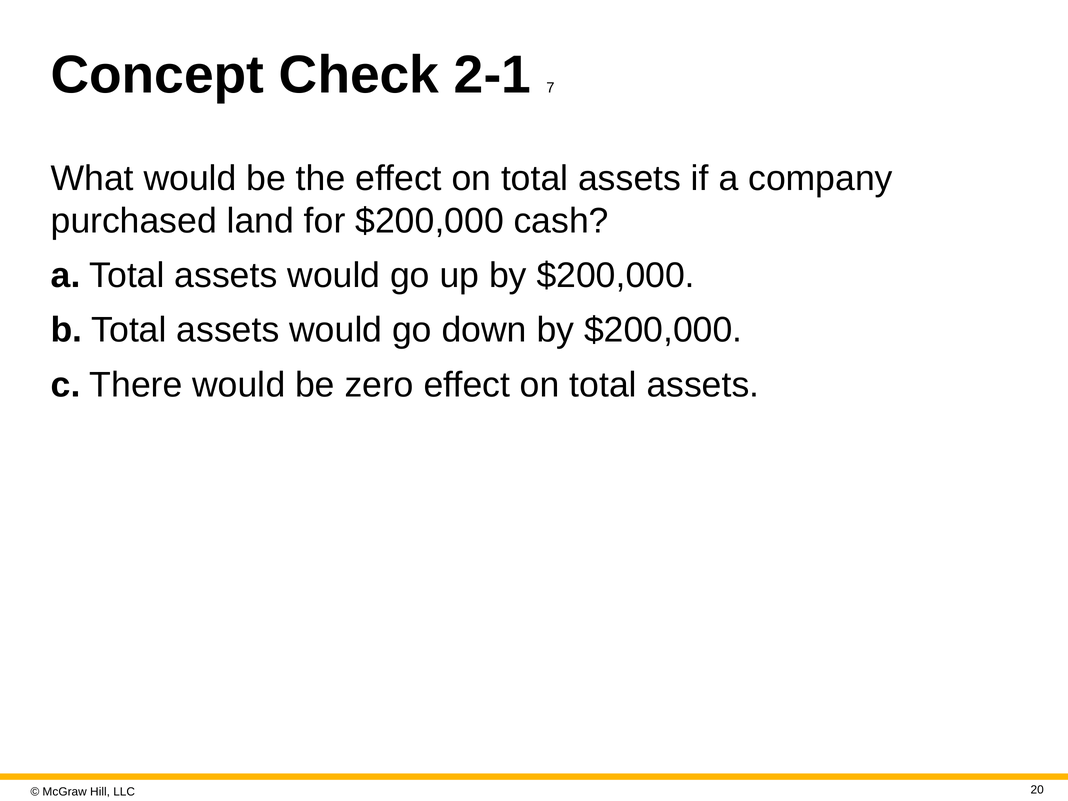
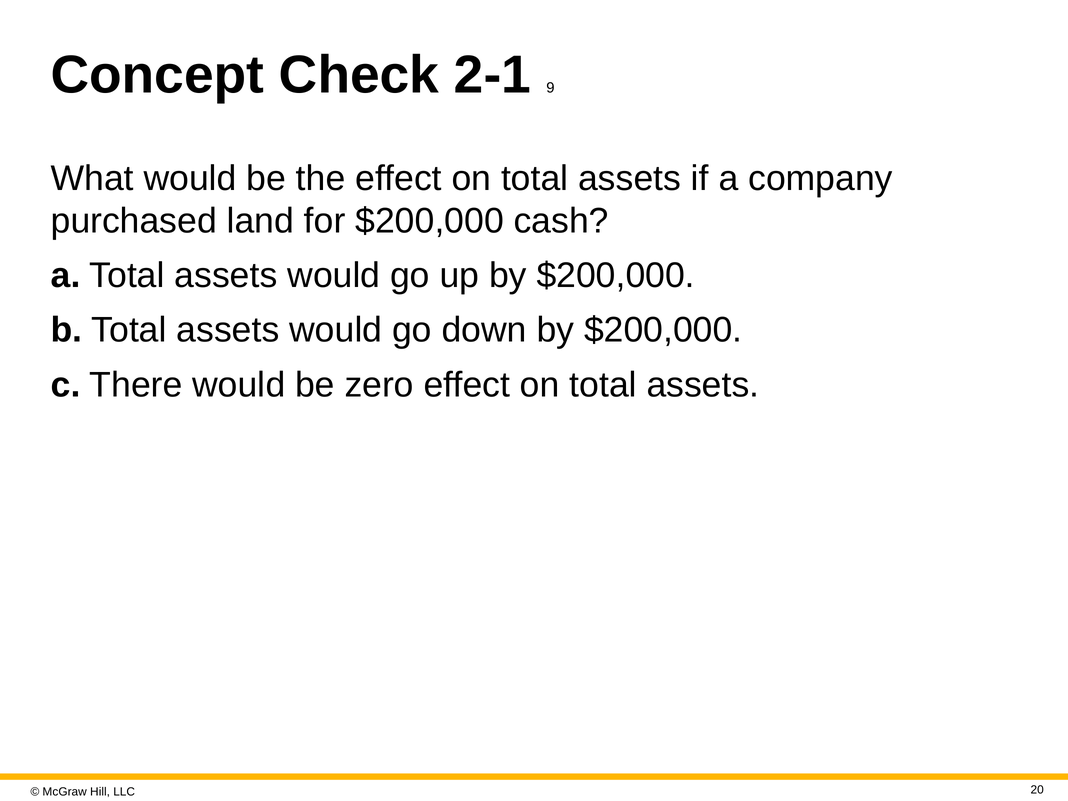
7: 7 -> 9
